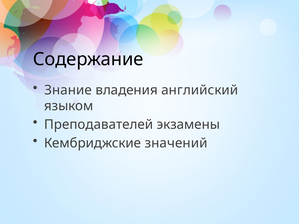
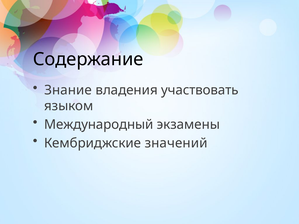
английский: английский -> участвовать
Преподавателей: Преподавателей -> Международный
